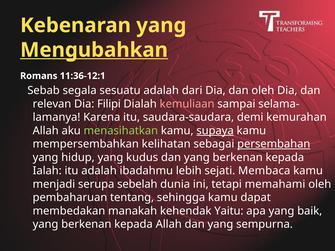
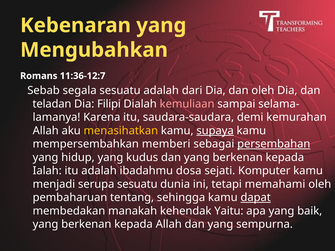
Mengubahkan underline: present -> none
11:36-12:1: 11:36-12:1 -> 11:36-12:7
relevan: relevan -> teladan
menasihatkan colour: light green -> yellow
kelihatan: kelihatan -> memberi
lebih: lebih -> dosa
Membaca: Membaca -> Komputer
serupa sebelah: sebelah -> sesuatu
dapat underline: none -> present
